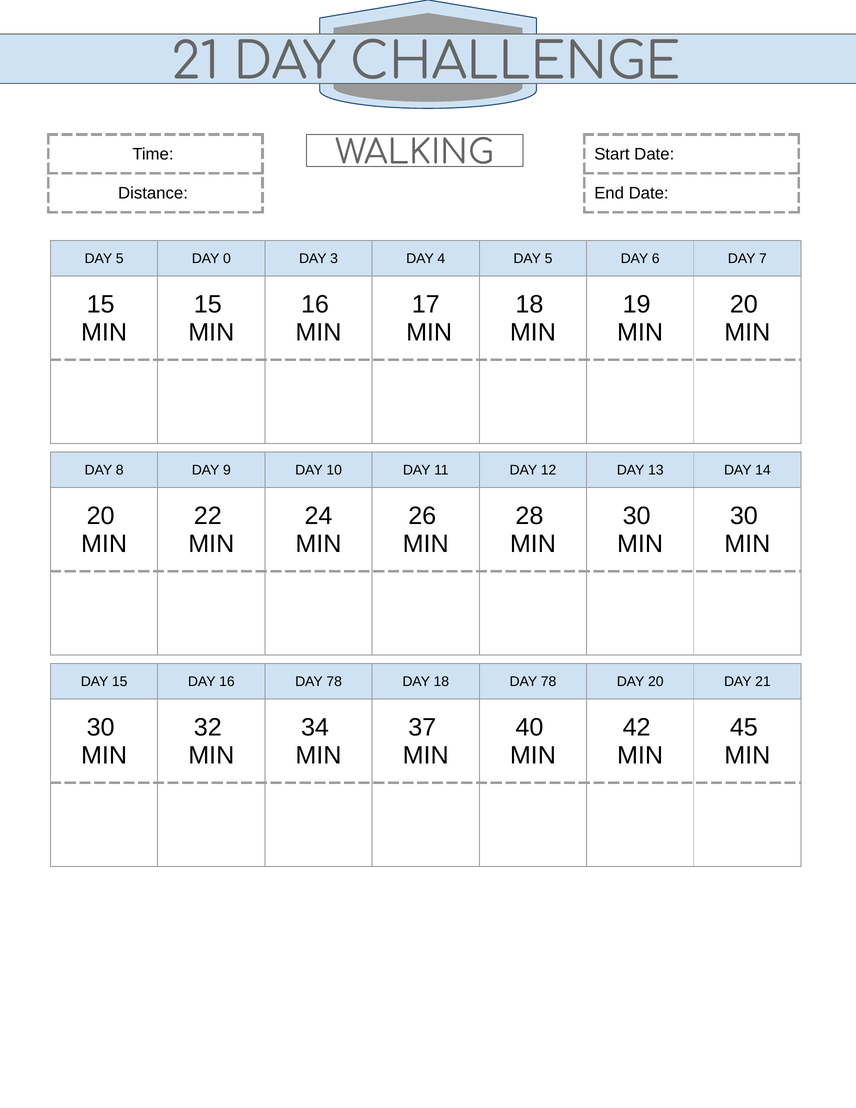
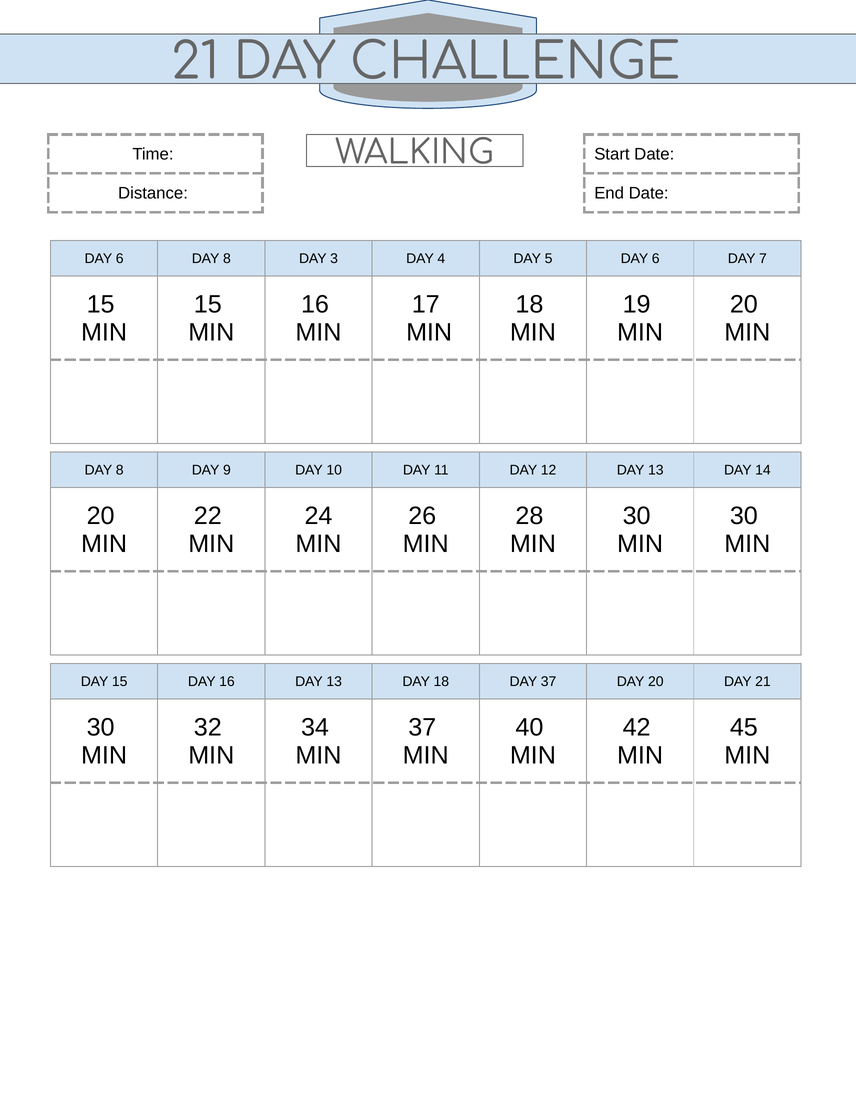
5 at (120, 258): 5 -> 6
0 at (227, 258): 0 -> 8
16 DAY 78: 78 -> 13
18 DAY 78: 78 -> 37
